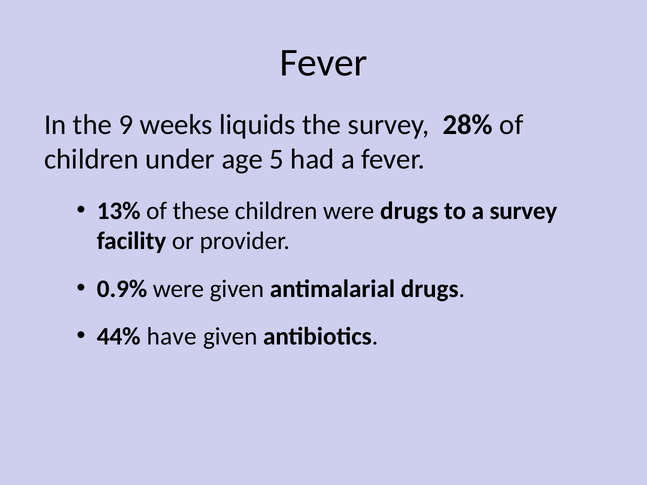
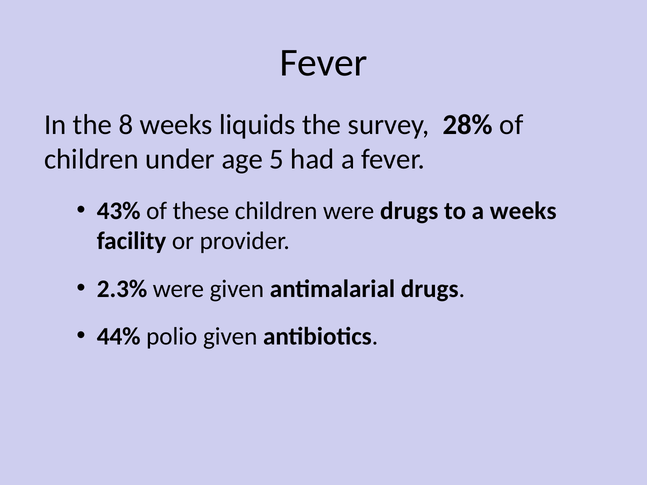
9: 9 -> 8
13%: 13% -> 43%
a survey: survey -> weeks
0.9%: 0.9% -> 2.3%
have: have -> polio
